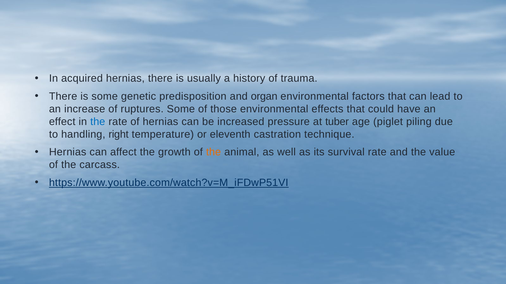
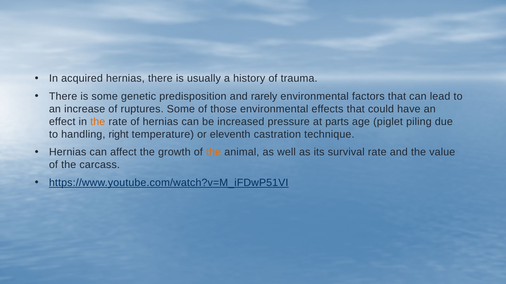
organ: organ -> rarely
the at (98, 122) colour: blue -> orange
tuber: tuber -> parts
